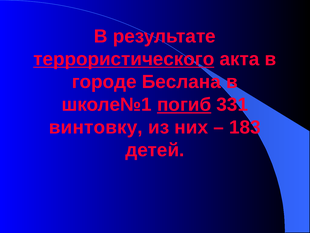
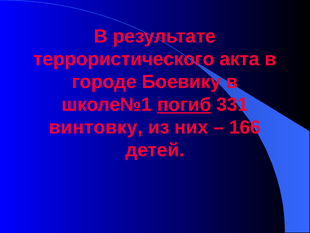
террористического underline: present -> none
Беслана: Беслана -> Боевику
183: 183 -> 166
